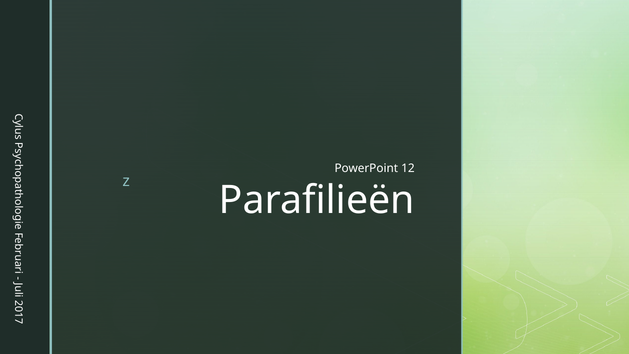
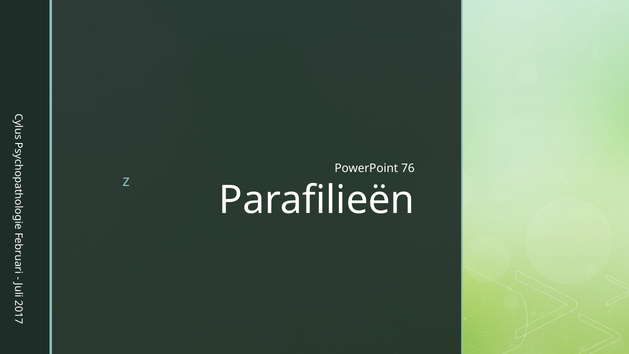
12: 12 -> 76
